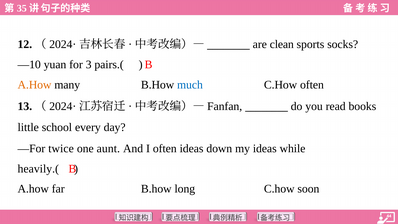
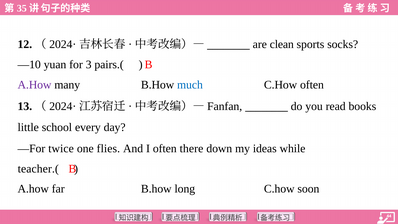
A.How at (35, 85) colour: orange -> purple
aunt: aunt -> flies
often ideas: ideas -> there
heavily.(: heavily.( -> teacher.(
